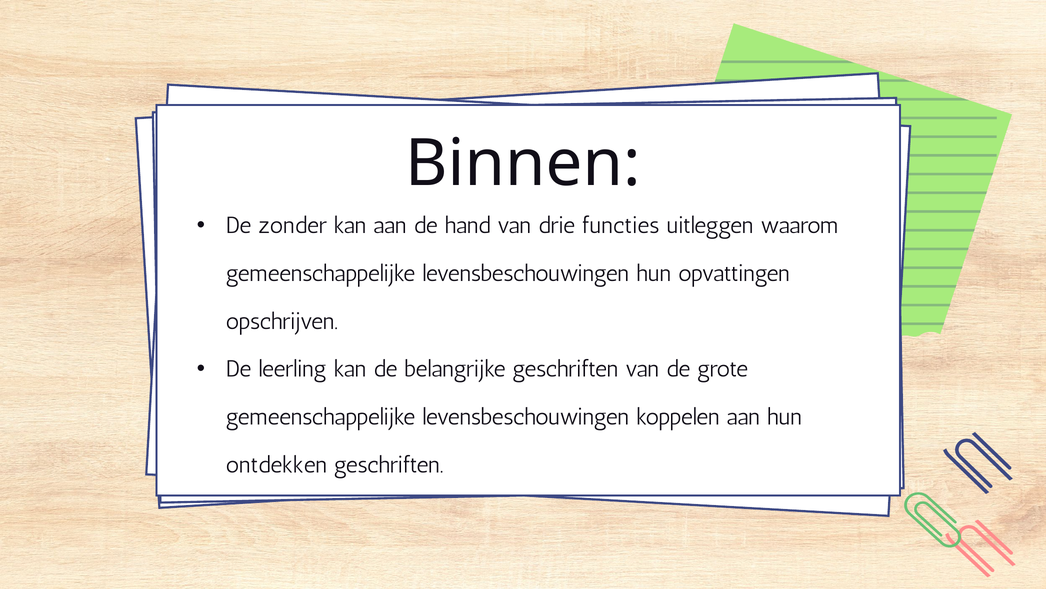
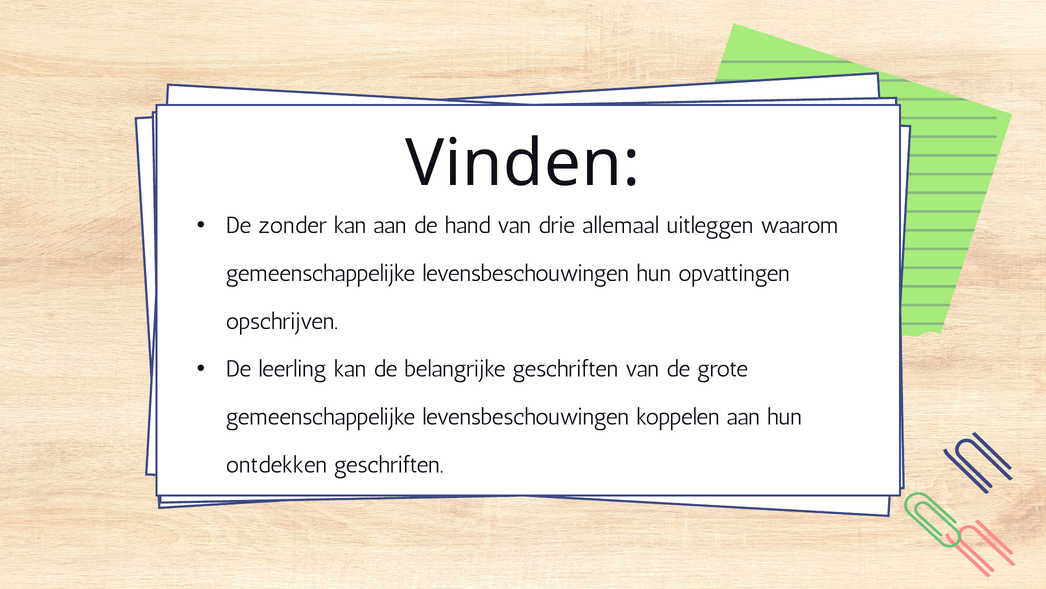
Binnen: Binnen -> Vinden
functies: functies -> allemaal
